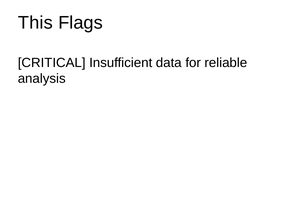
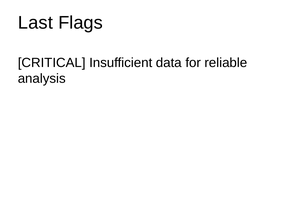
This: This -> Last
